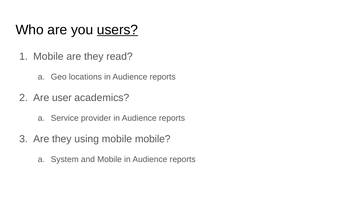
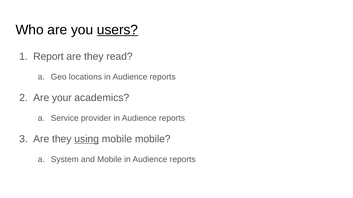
Mobile at (48, 57): Mobile -> Report
user: user -> your
using underline: none -> present
